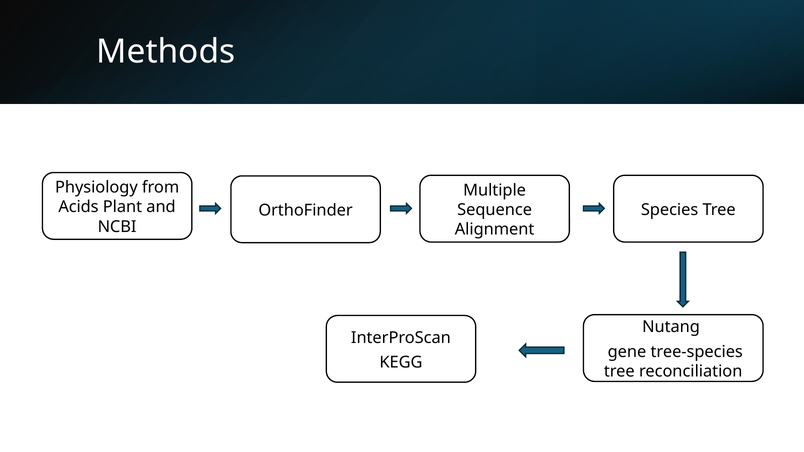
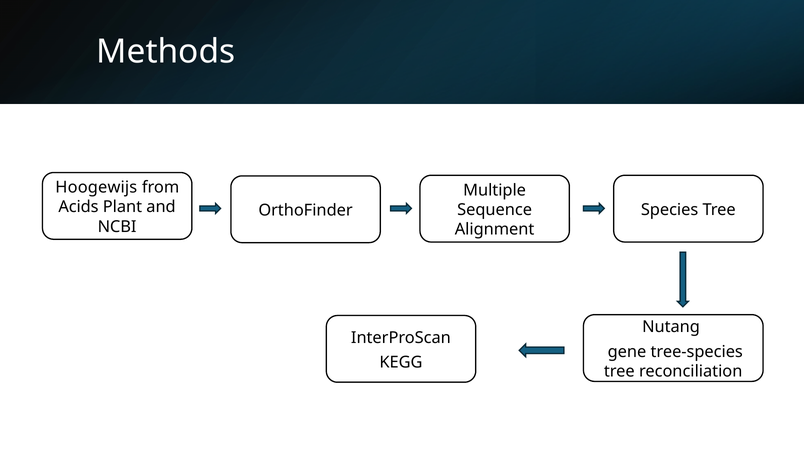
Physiology: Physiology -> Hoogewijs
